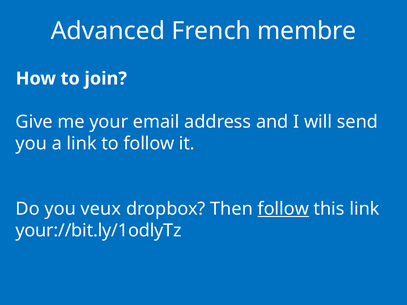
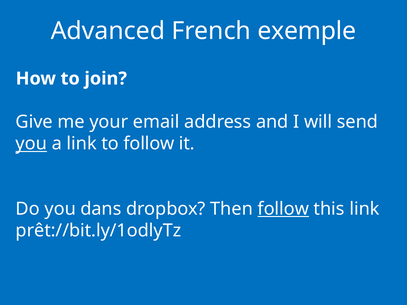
membre: membre -> exemple
you at (31, 144) underline: none -> present
veux: veux -> dans
your://bit.ly/1odlyTz: your://bit.ly/1odlyTz -> prêt://bit.ly/1odlyTz
